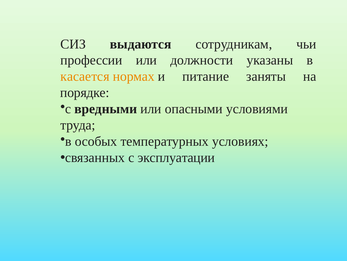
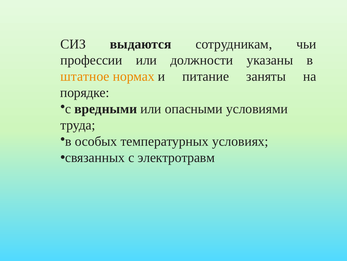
касается: касается -> штатное
эксплуатации: эксплуатации -> электротравм
